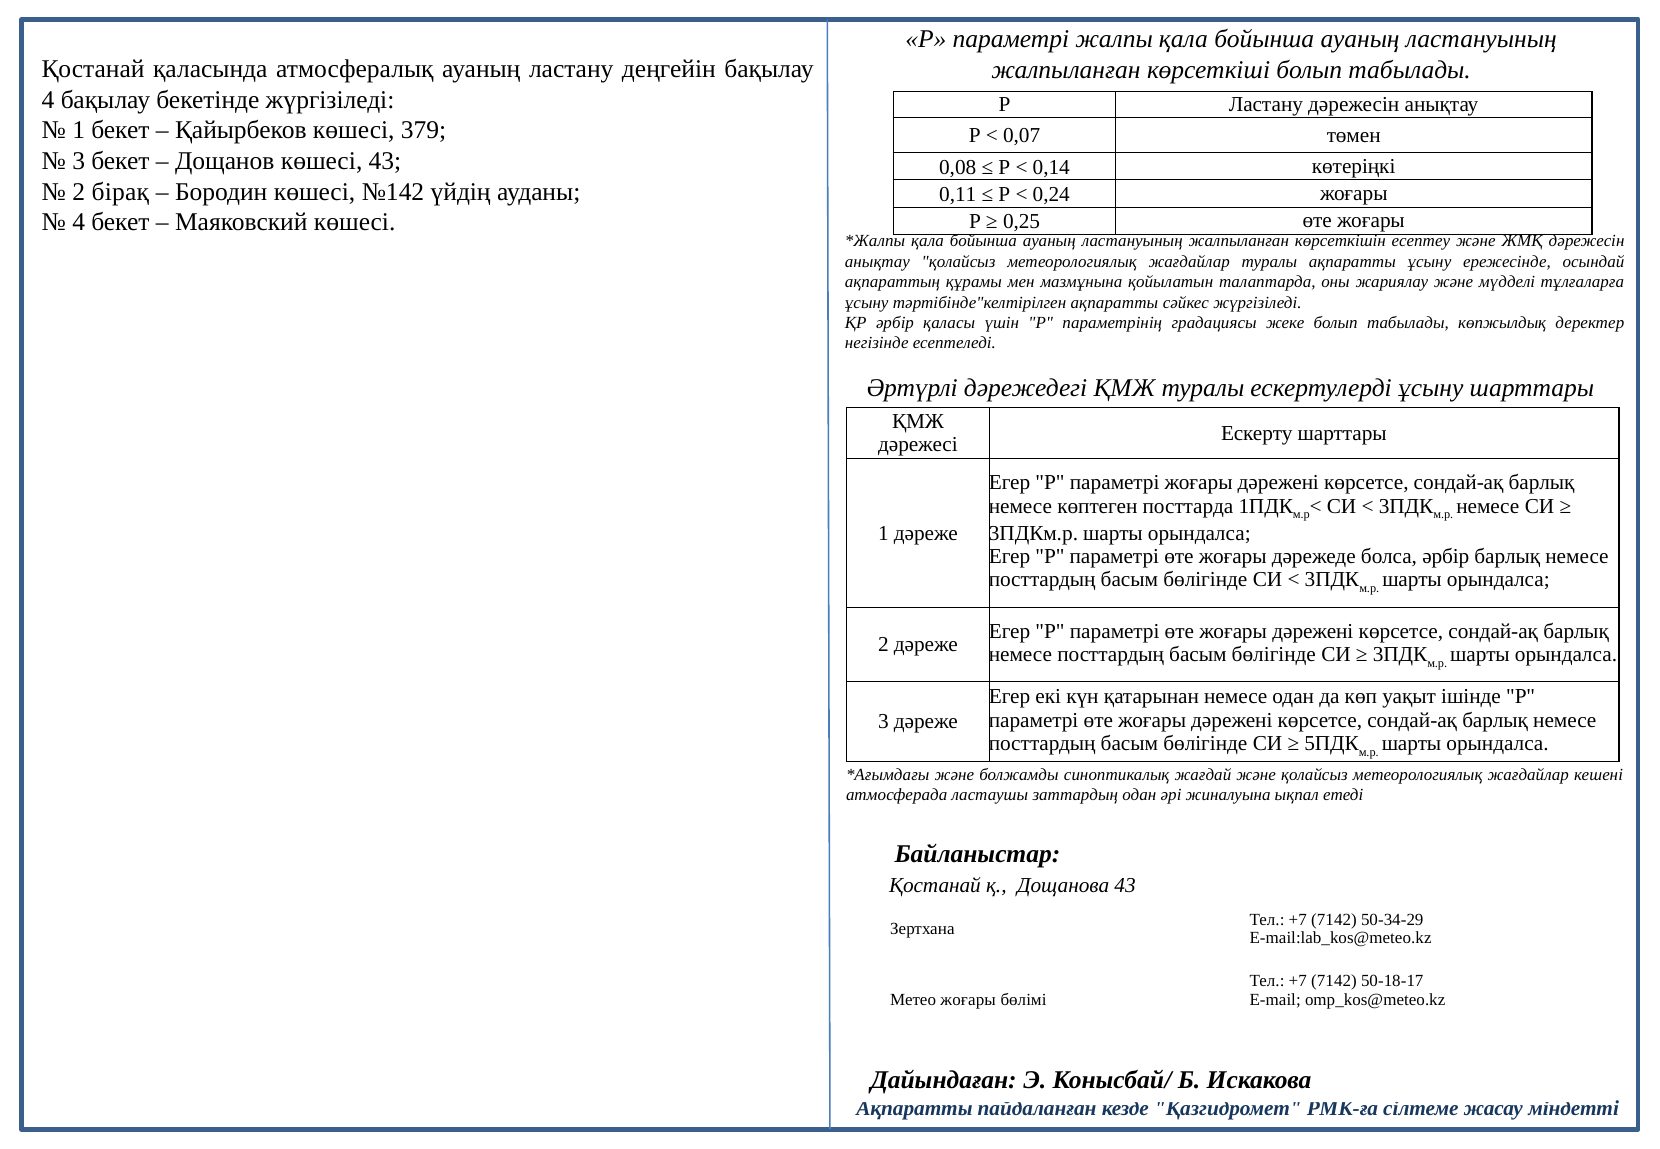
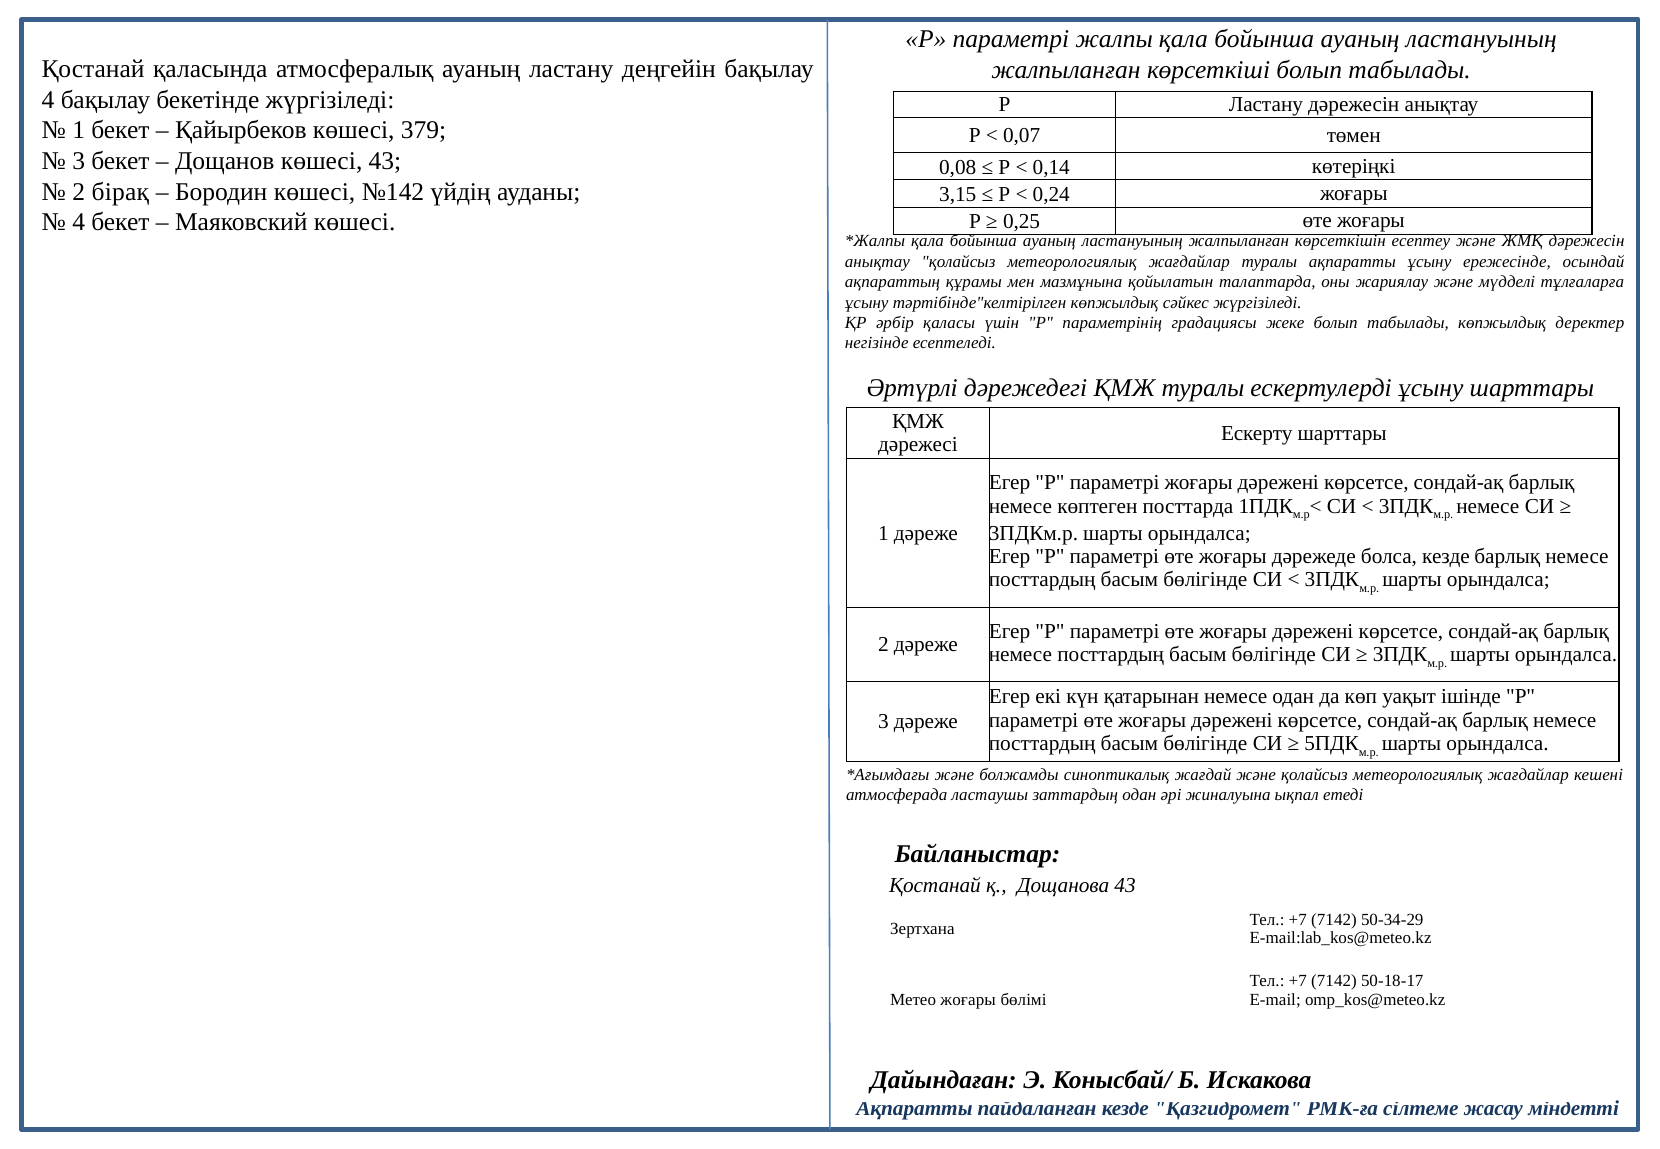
0,11: 0,11 -> 3,15
тәртібінде"келтірілген ақпаратты: ақпаратты -> көпжылдық
болса әрбір: әрбір -> кезде
